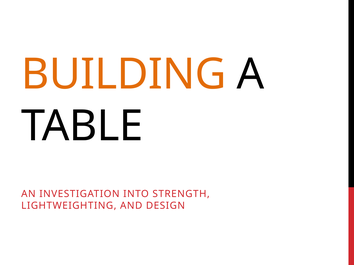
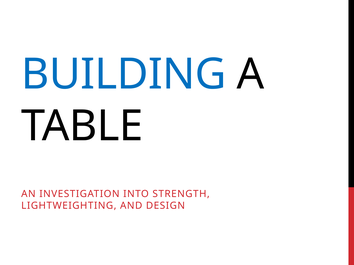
BUILDING colour: orange -> blue
